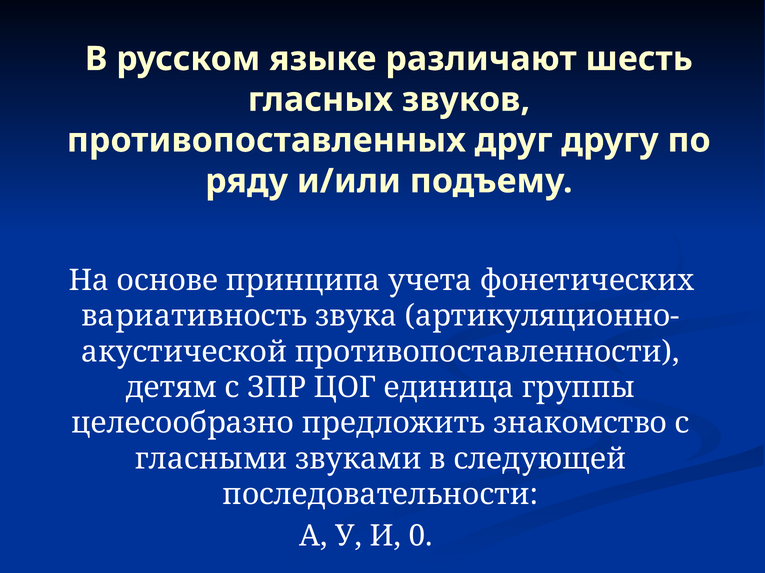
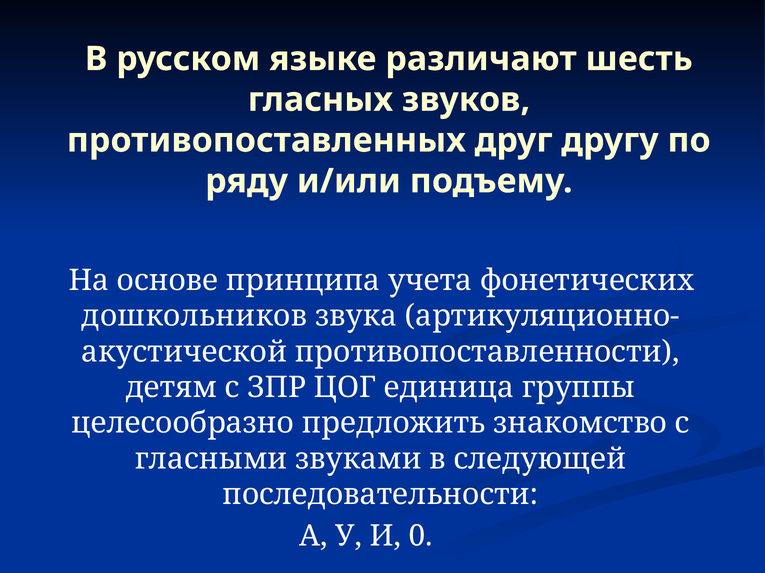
вариативность: вариативность -> дошкольников
